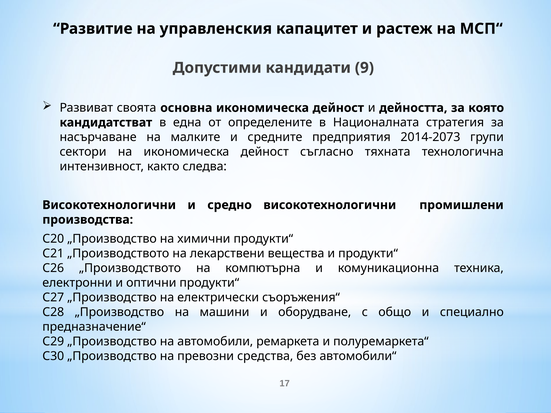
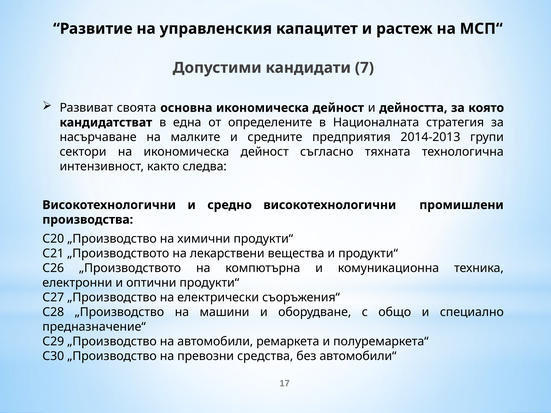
9: 9 -> 7
2014-2073: 2014-2073 -> 2014-2013
